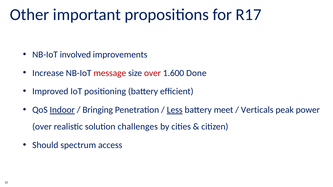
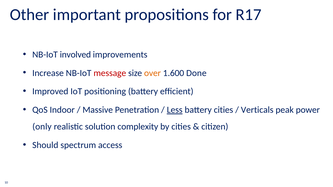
over at (153, 73) colour: red -> orange
Indoor underline: present -> none
Bringing: Bringing -> Massive
battery meet: meet -> cities
over at (42, 127): over -> only
challenges: challenges -> complexity
